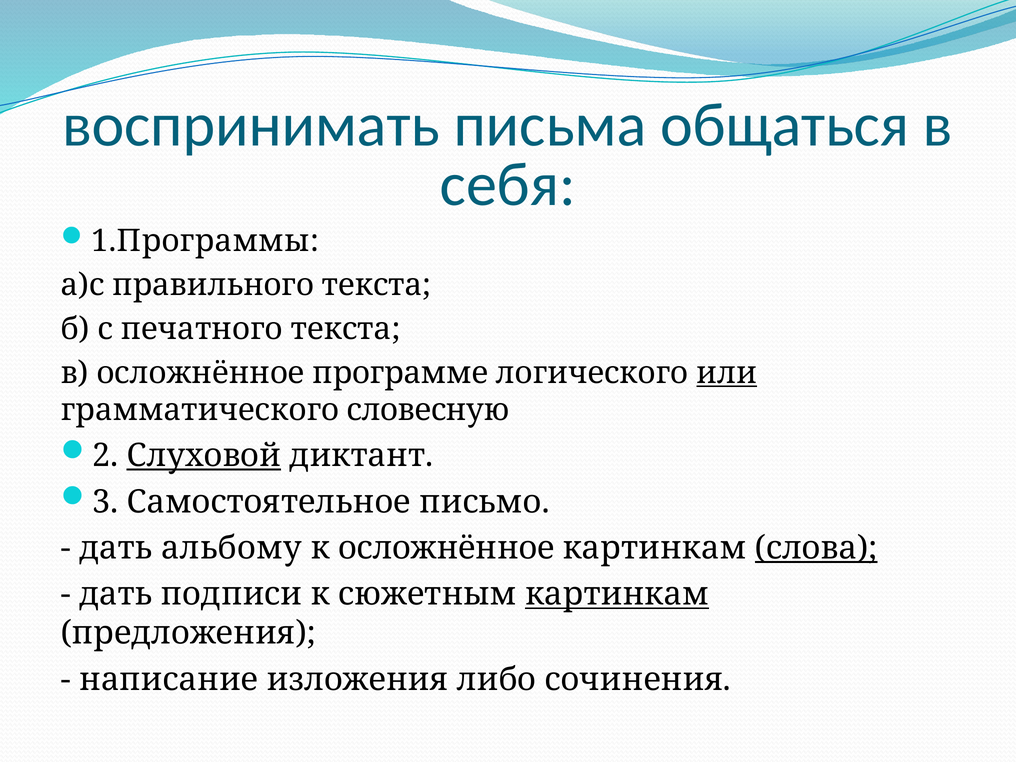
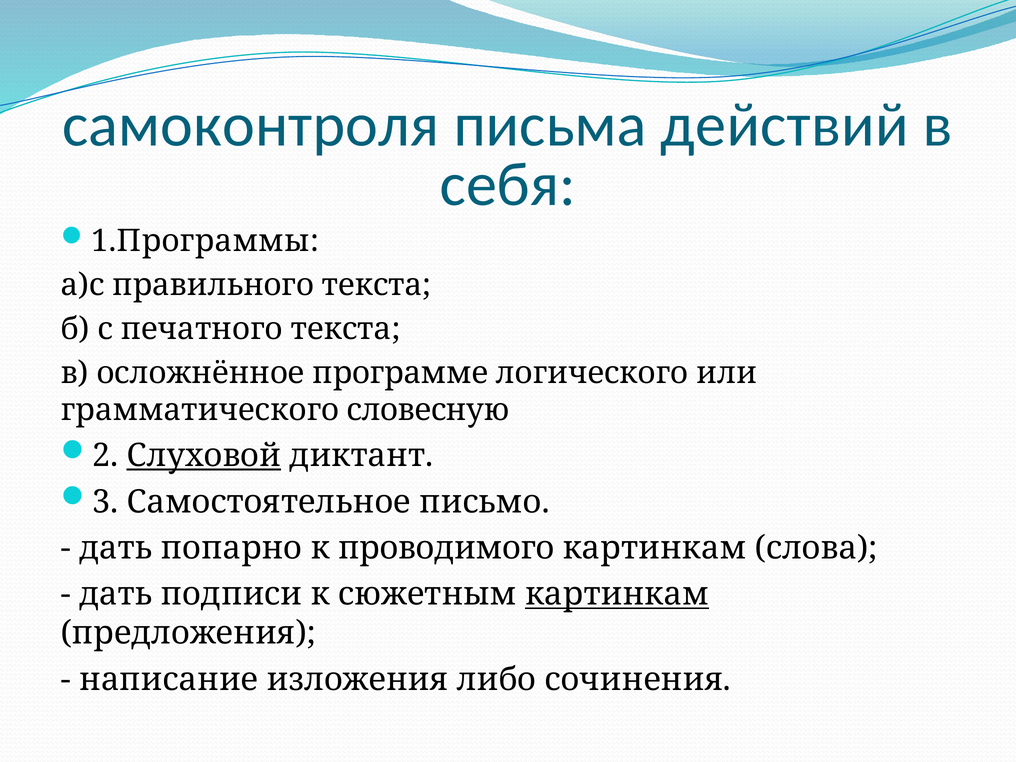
воспринимать: воспринимать -> самоконтроля
общаться: общаться -> действий
или underline: present -> none
альбому: альбому -> попарно
к осложнённое: осложнённое -> проводимого
слова underline: present -> none
